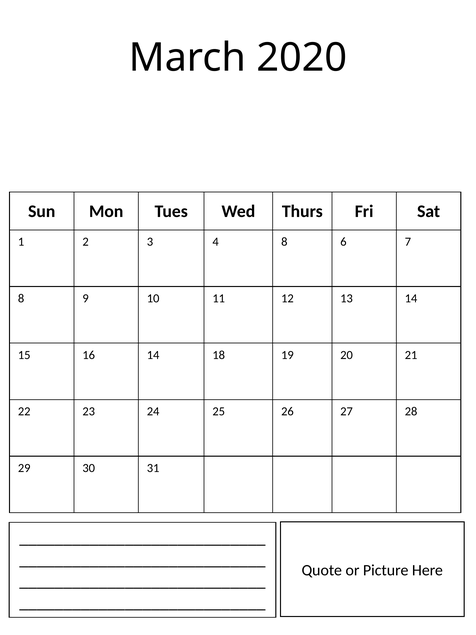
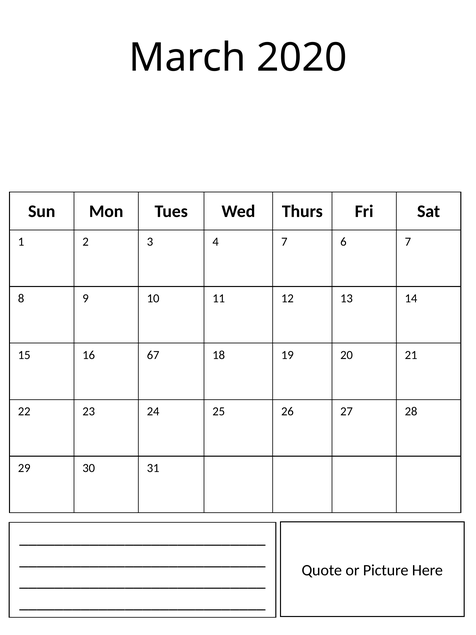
4 8: 8 -> 7
16 14: 14 -> 67
